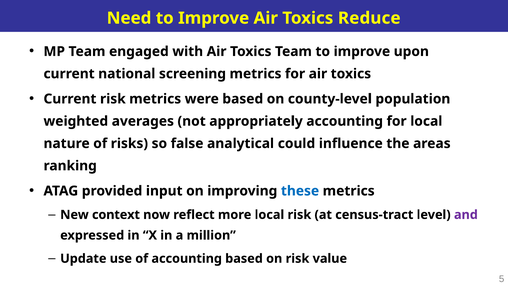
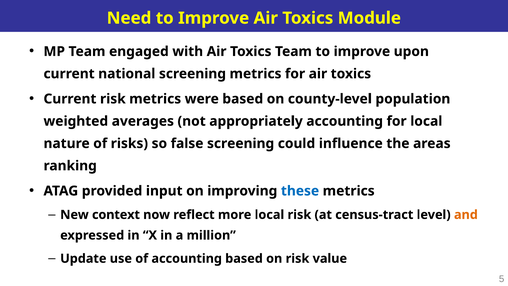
Reduce: Reduce -> Module
false analytical: analytical -> screening
and colour: purple -> orange
